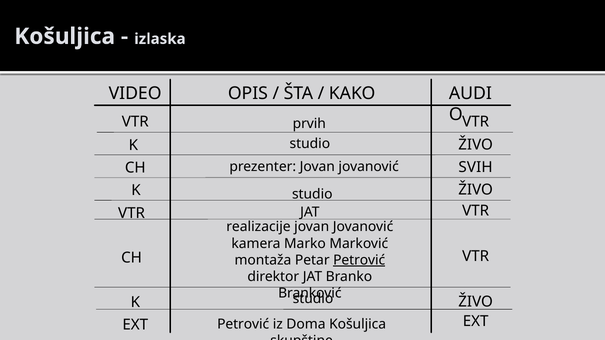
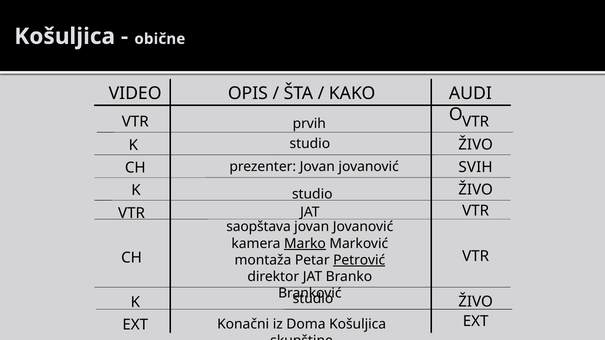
izlaska: izlaska -> obične
realizacije: realizacije -> saopštava
Marko underline: none -> present
Petrović at (243, 324): Petrović -> Konačni
